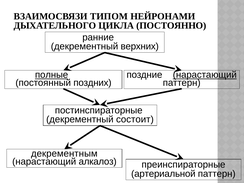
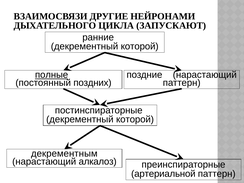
ТИПОМ: ТИПОМ -> ДРУГИЕ
ПОСТОЯННО: ПОСТОЯННО -> ЗАПУСКАЮТ
верхних at (140, 46): верхних -> которой
нарастающий at (205, 75) underline: present -> none
состоит at (135, 119): состоит -> которой
